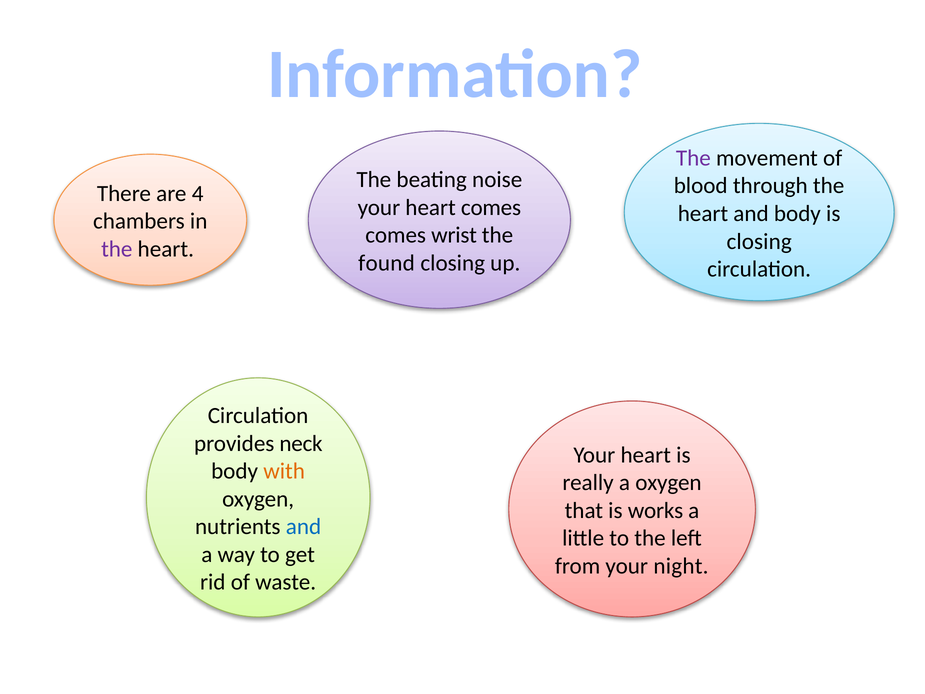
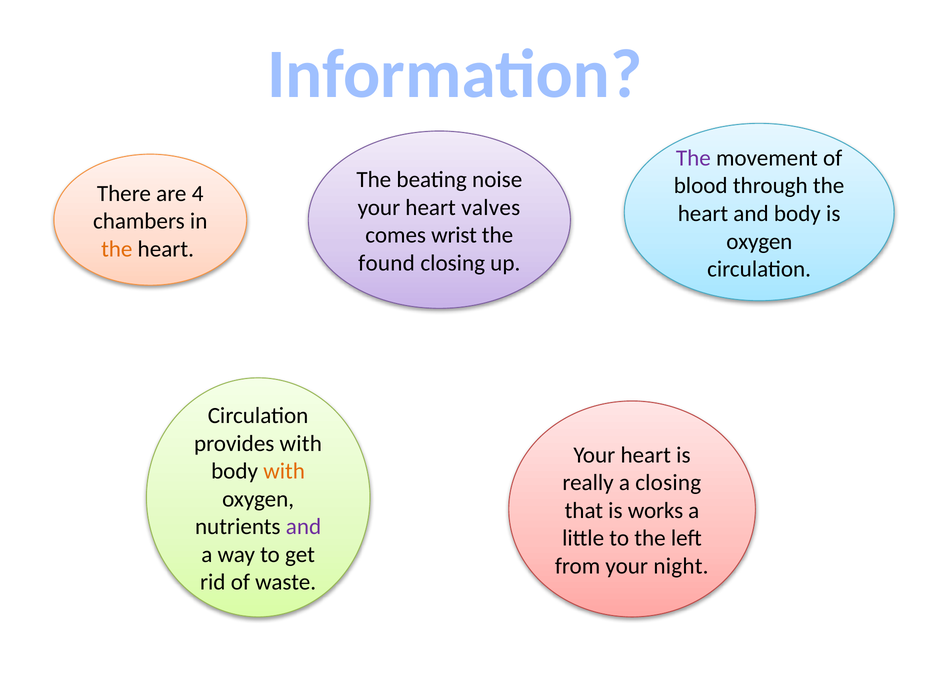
heart comes: comes -> valves
closing at (759, 241): closing -> oxygen
the at (117, 249) colour: purple -> orange
provides neck: neck -> with
a oxygen: oxygen -> closing
and at (303, 527) colour: blue -> purple
